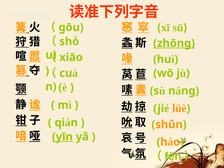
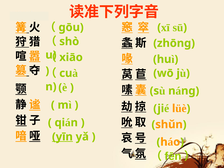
zhōng underline: present -> none
